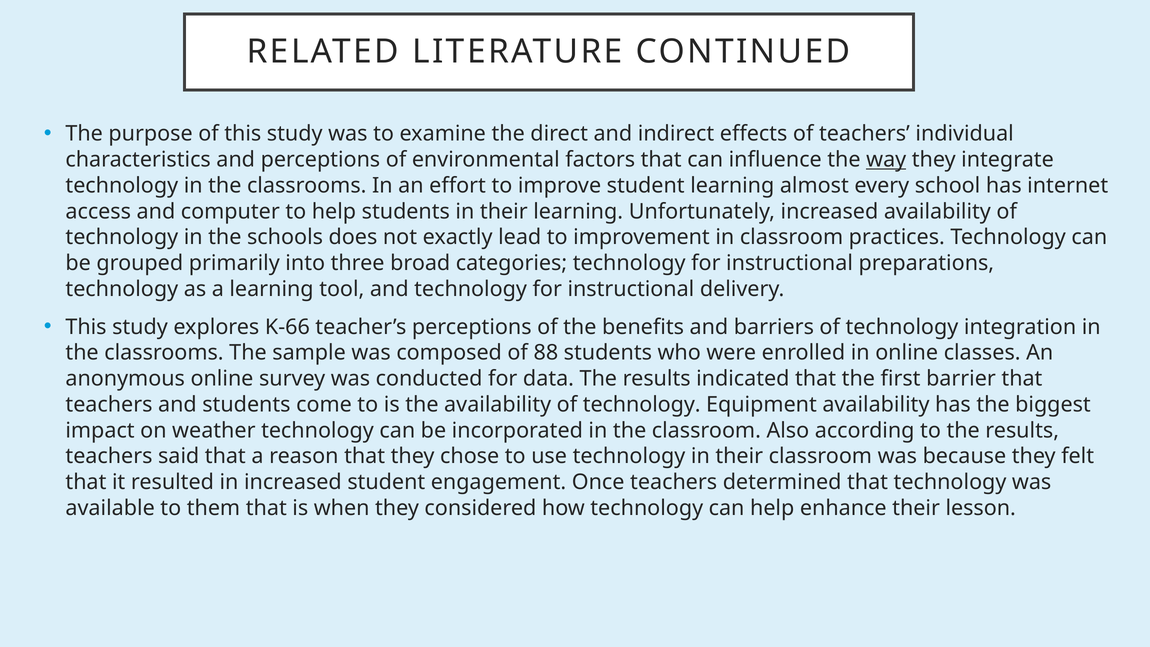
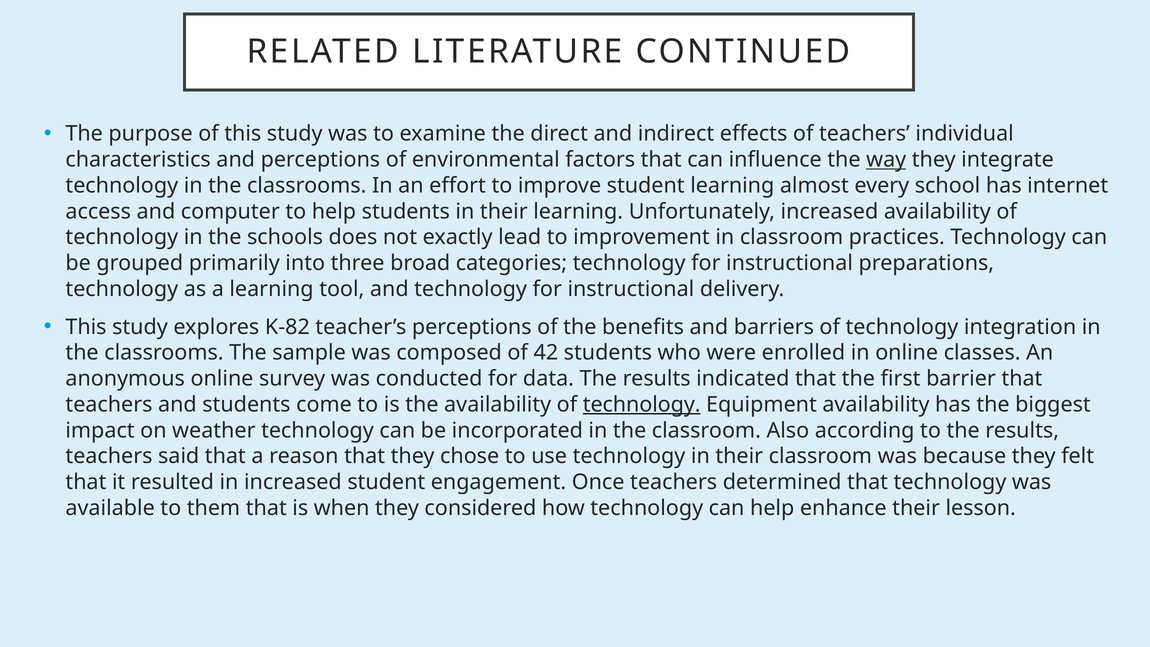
K-66: K-66 -> K-82
88: 88 -> 42
technology at (642, 405) underline: none -> present
